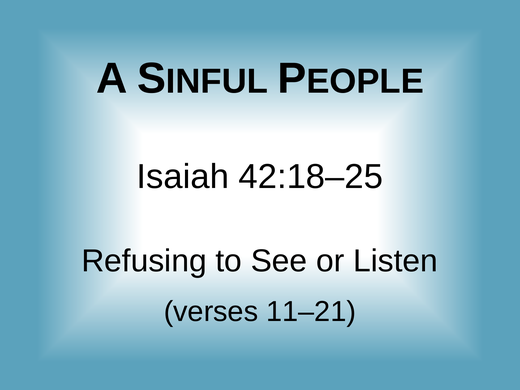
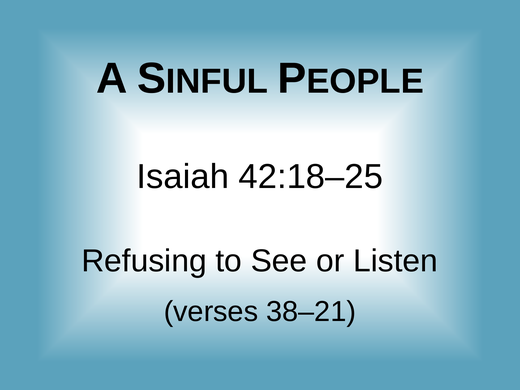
11–21: 11–21 -> 38–21
